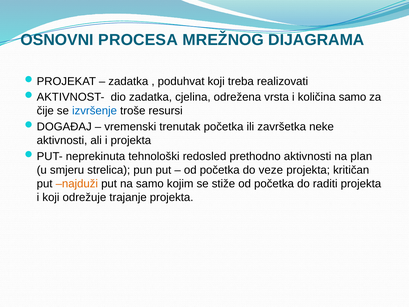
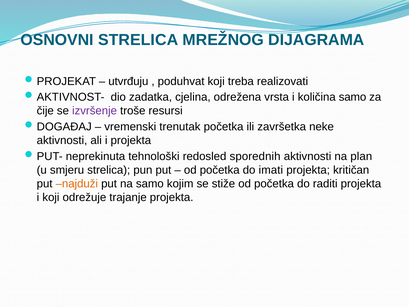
OSNOVNI PROCESA: PROCESA -> STRELICA
zadatka at (128, 81): zadatka -> utvrđuju
izvršenje colour: blue -> purple
prethodno: prethodno -> sporednih
veze: veze -> imati
